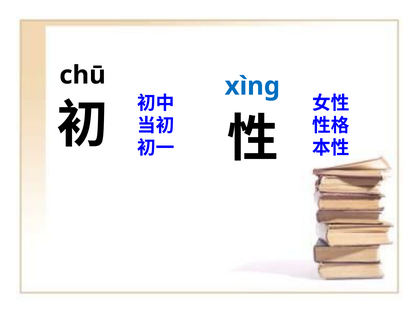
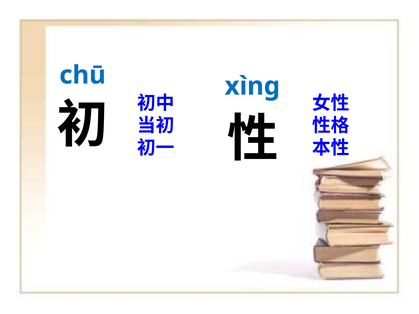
chū colour: black -> blue
